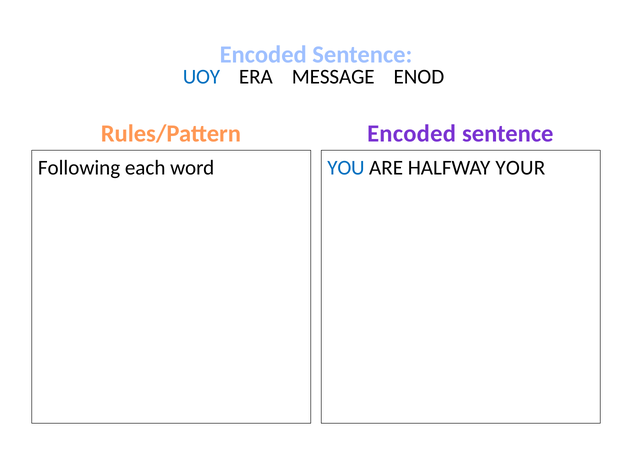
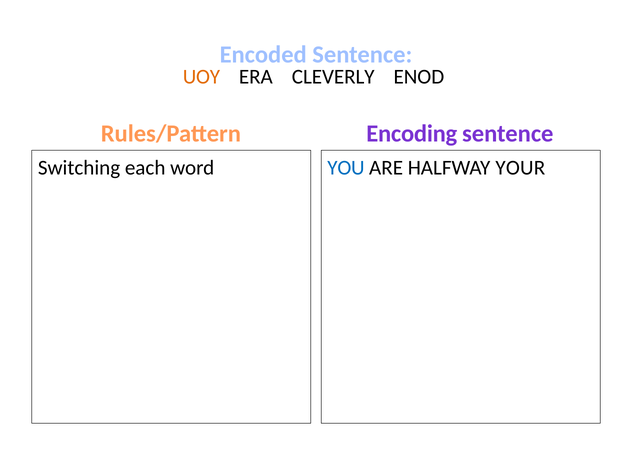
UOY colour: blue -> orange
MESSAGE: MESSAGE -> CLEVERLY
Rules/Pattern Encoded: Encoded -> Encoding
Following: Following -> Switching
